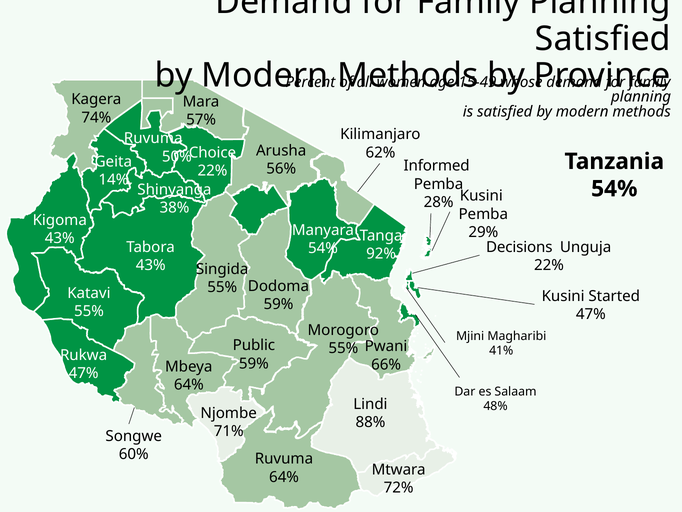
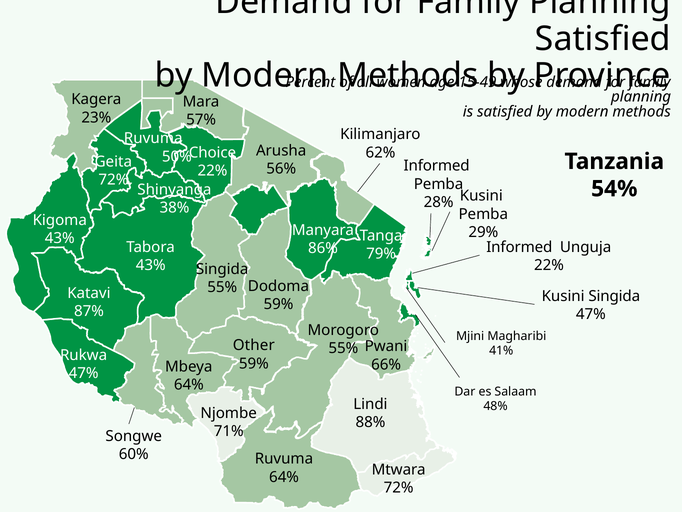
74%: 74% -> 23%
14% at (113, 179): 14% -> 72%
Decisions at (519, 247): Decisions -> Informed
54% at (323, 248): 54% -> 86%
92%: 92% -> 79%
Kusini Started: Started -> Singida
55% at (89, 311): 55% -> 87%
Public: Public -> Other
